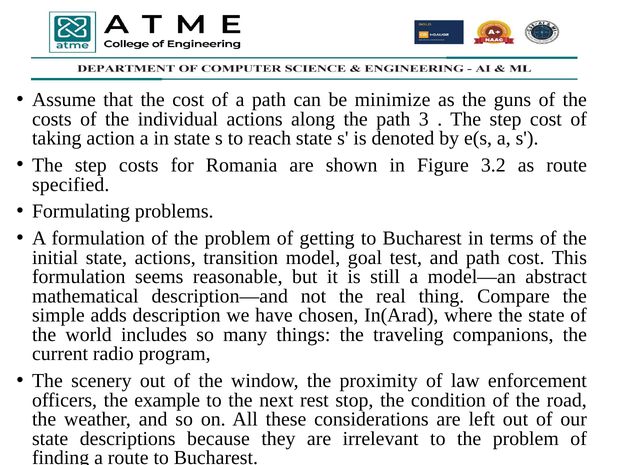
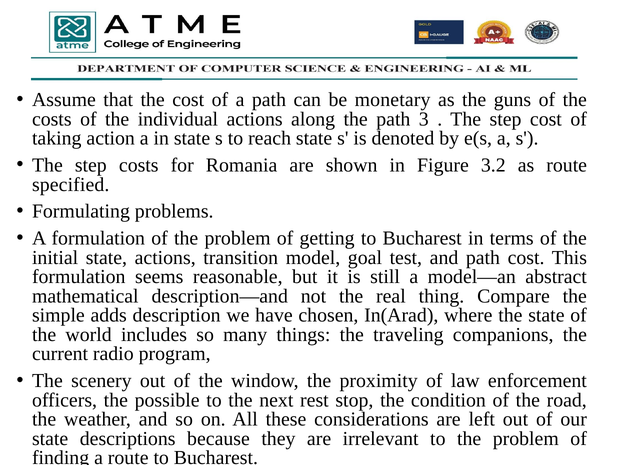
minimize: minimize -> monetary
example: example -> possible
